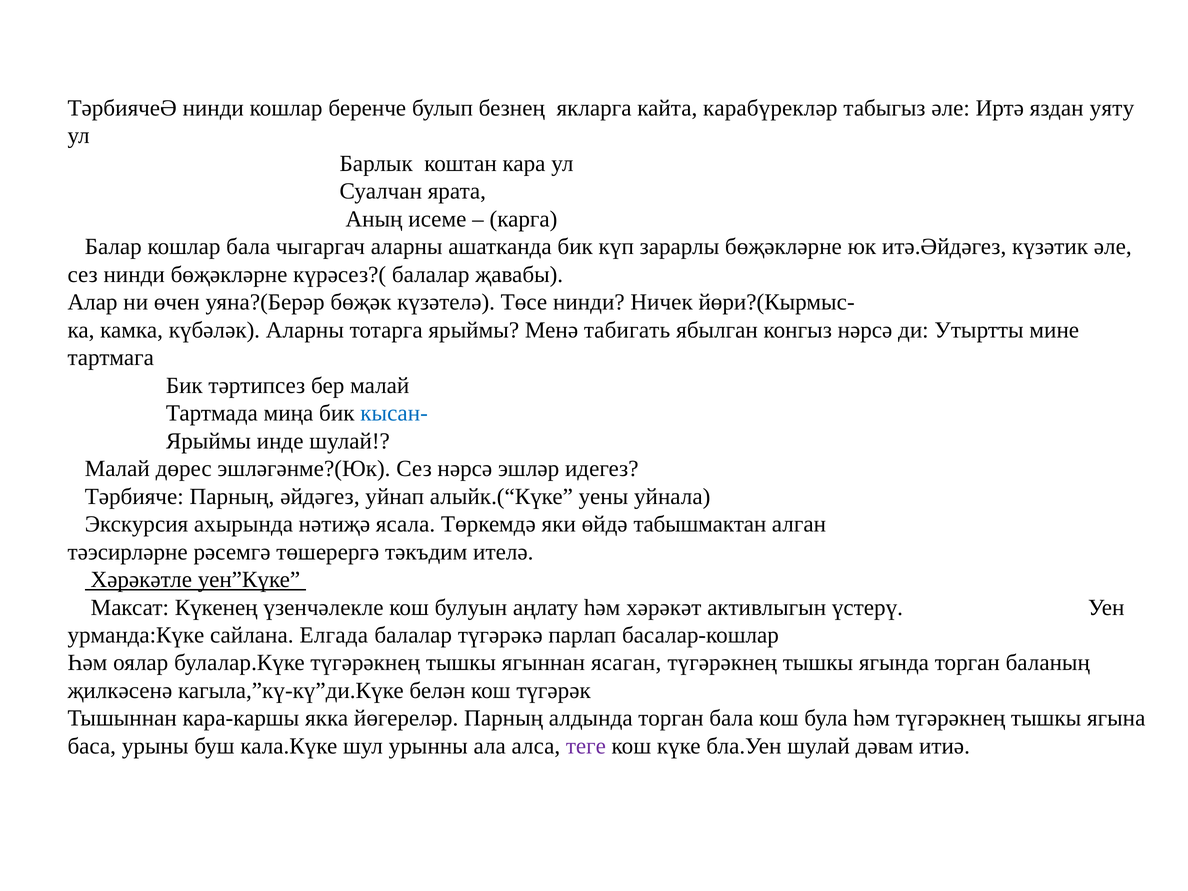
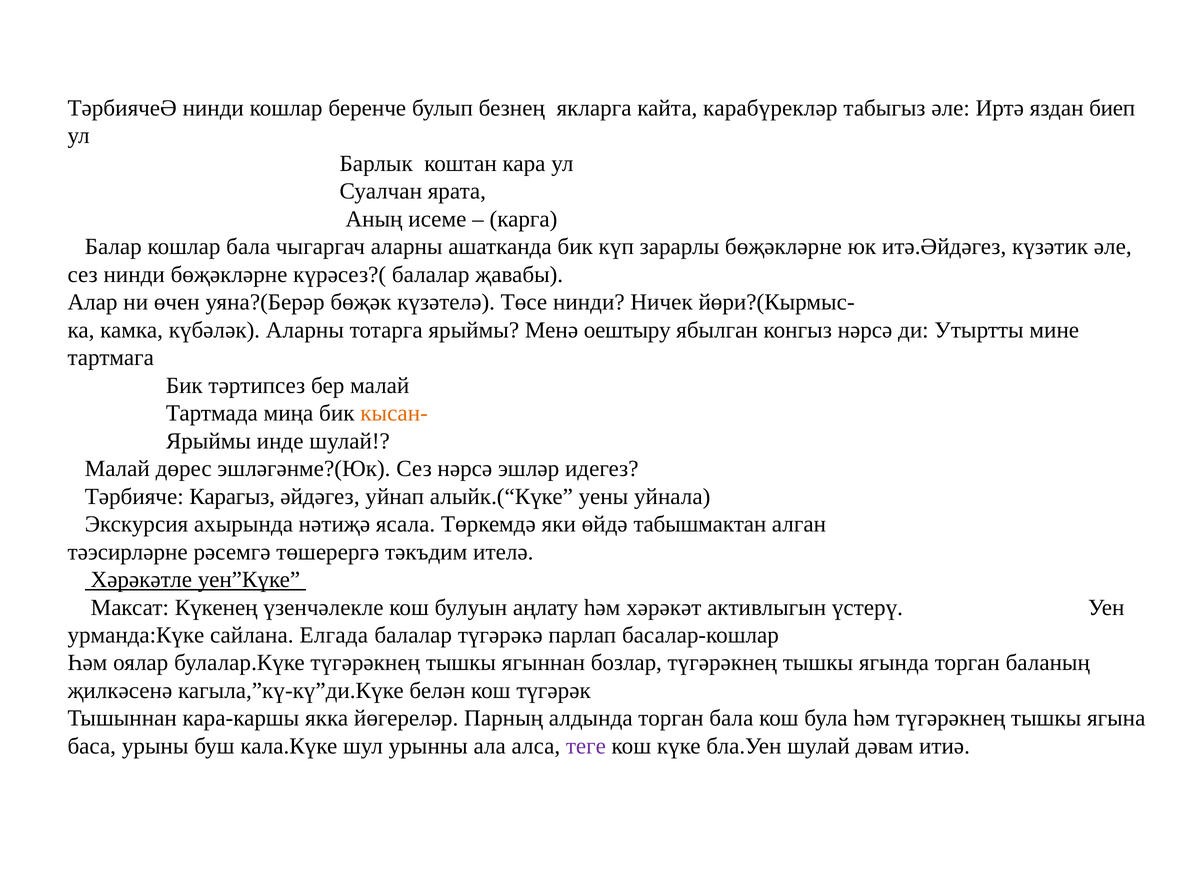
уяту: уяту -> биеп
табигать: табигать -> оештыру
кысан- colour: blue -> orange
Тәрбияче Парның: Парның -> Карагыз
ясаган: ясаган -> бозлар
